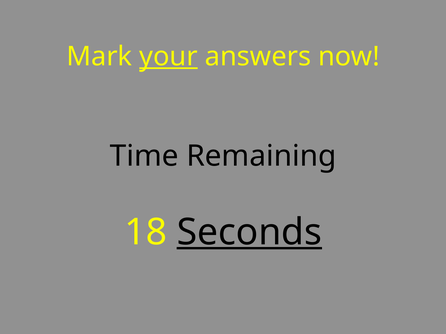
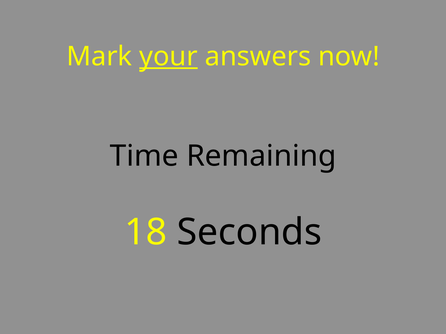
Seconds underline: present -> none
